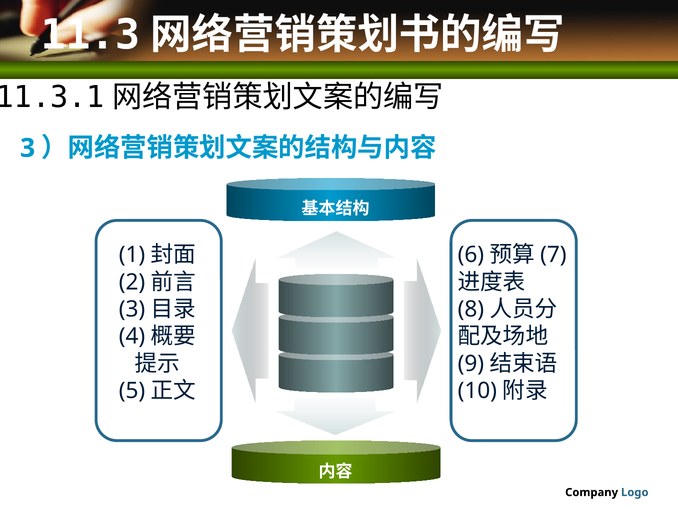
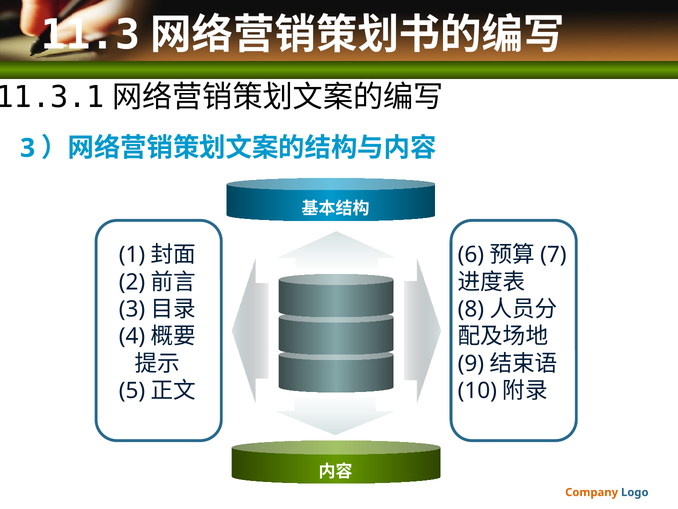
Company colour: black -> orange
